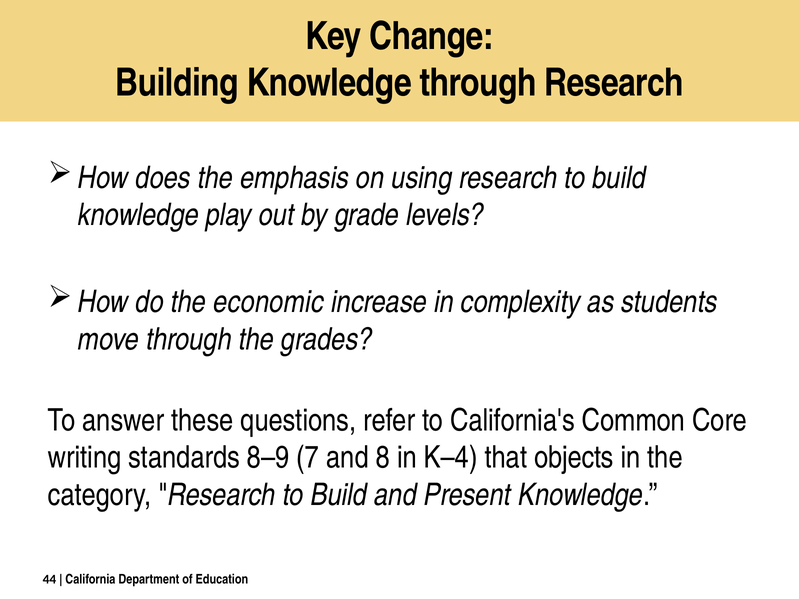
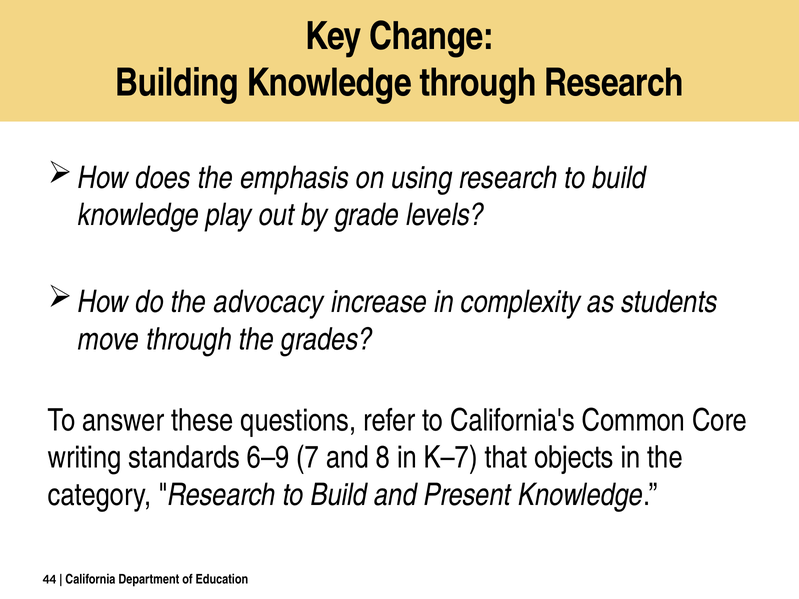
economic: economic -> advocacy
8–9: 8–9 -> 6–9
K–4: K–4 -> K–7
